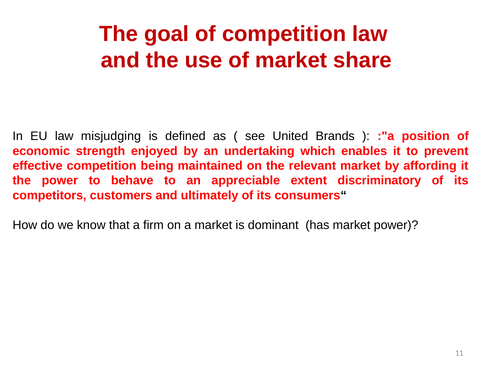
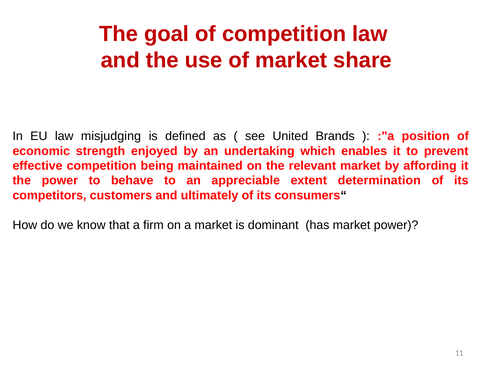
discriminatory: discriminatory -> determination
